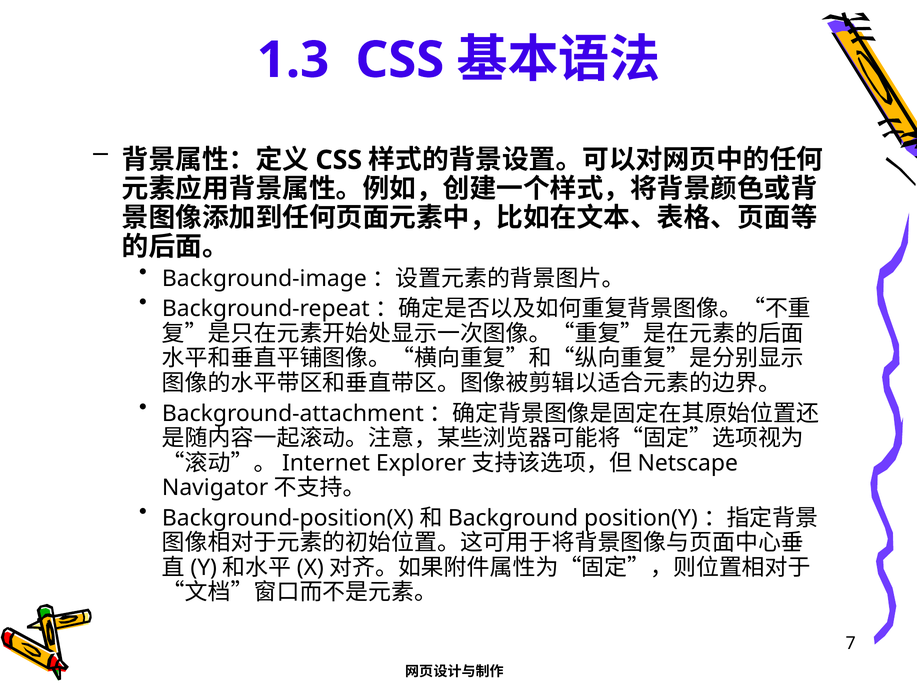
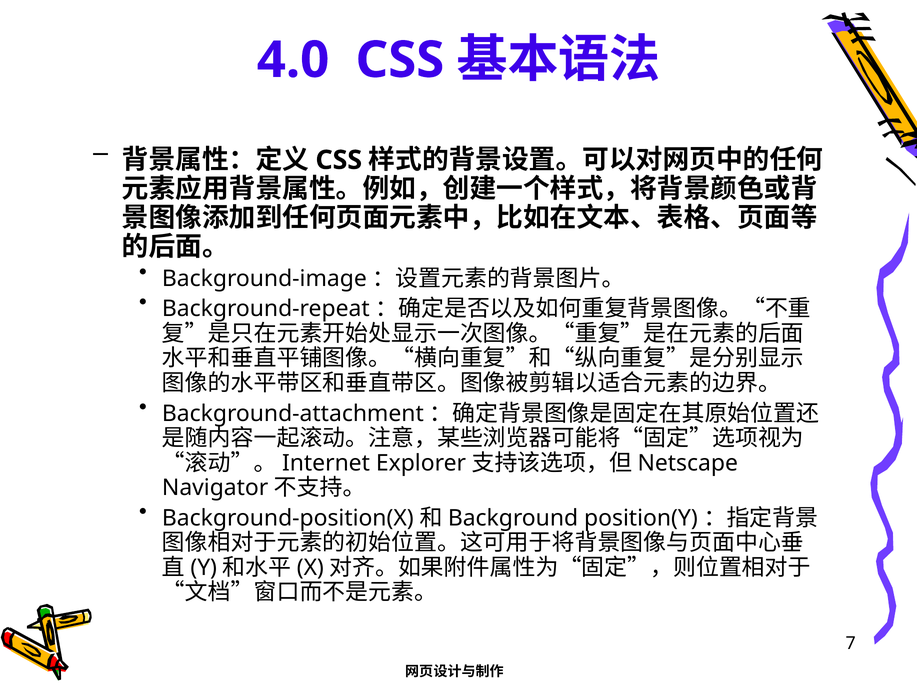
1.3: 1.3 -> 4.0
